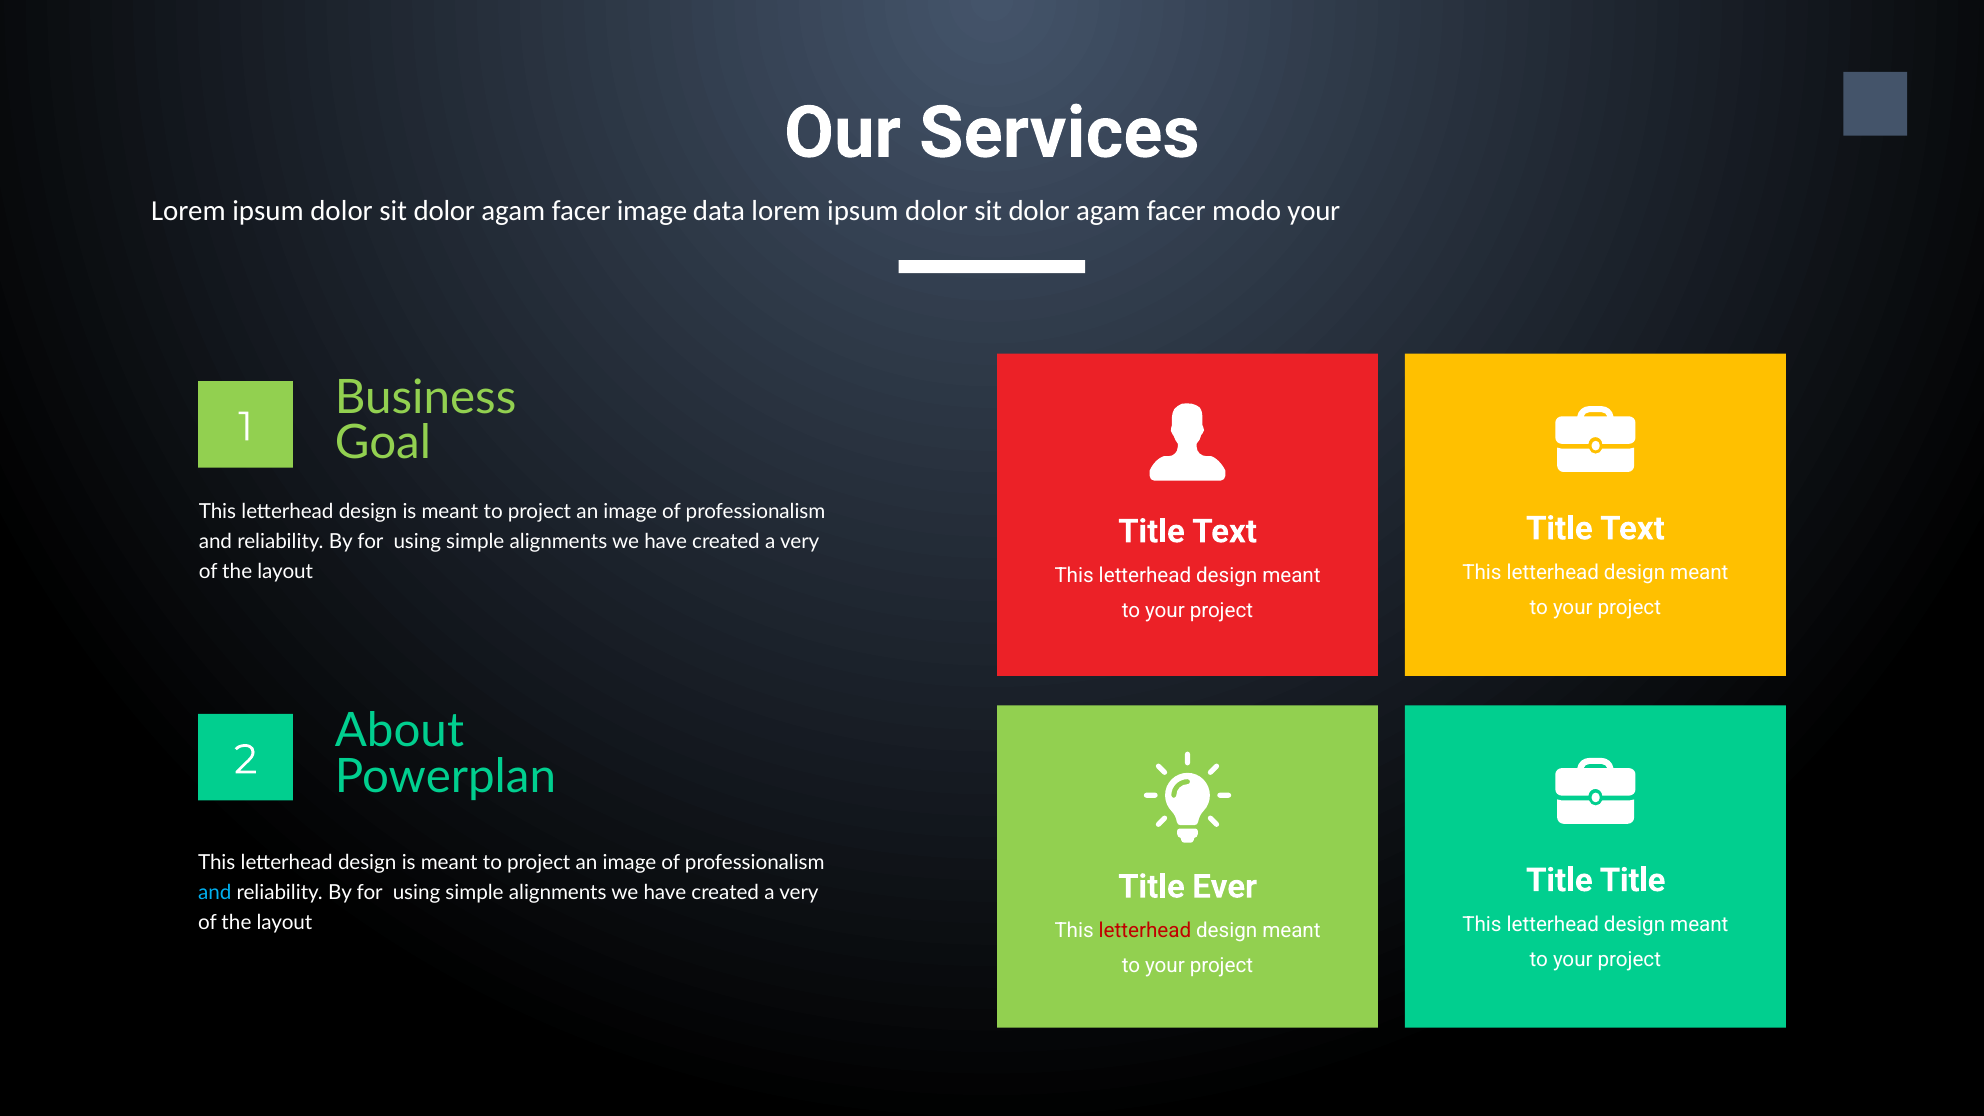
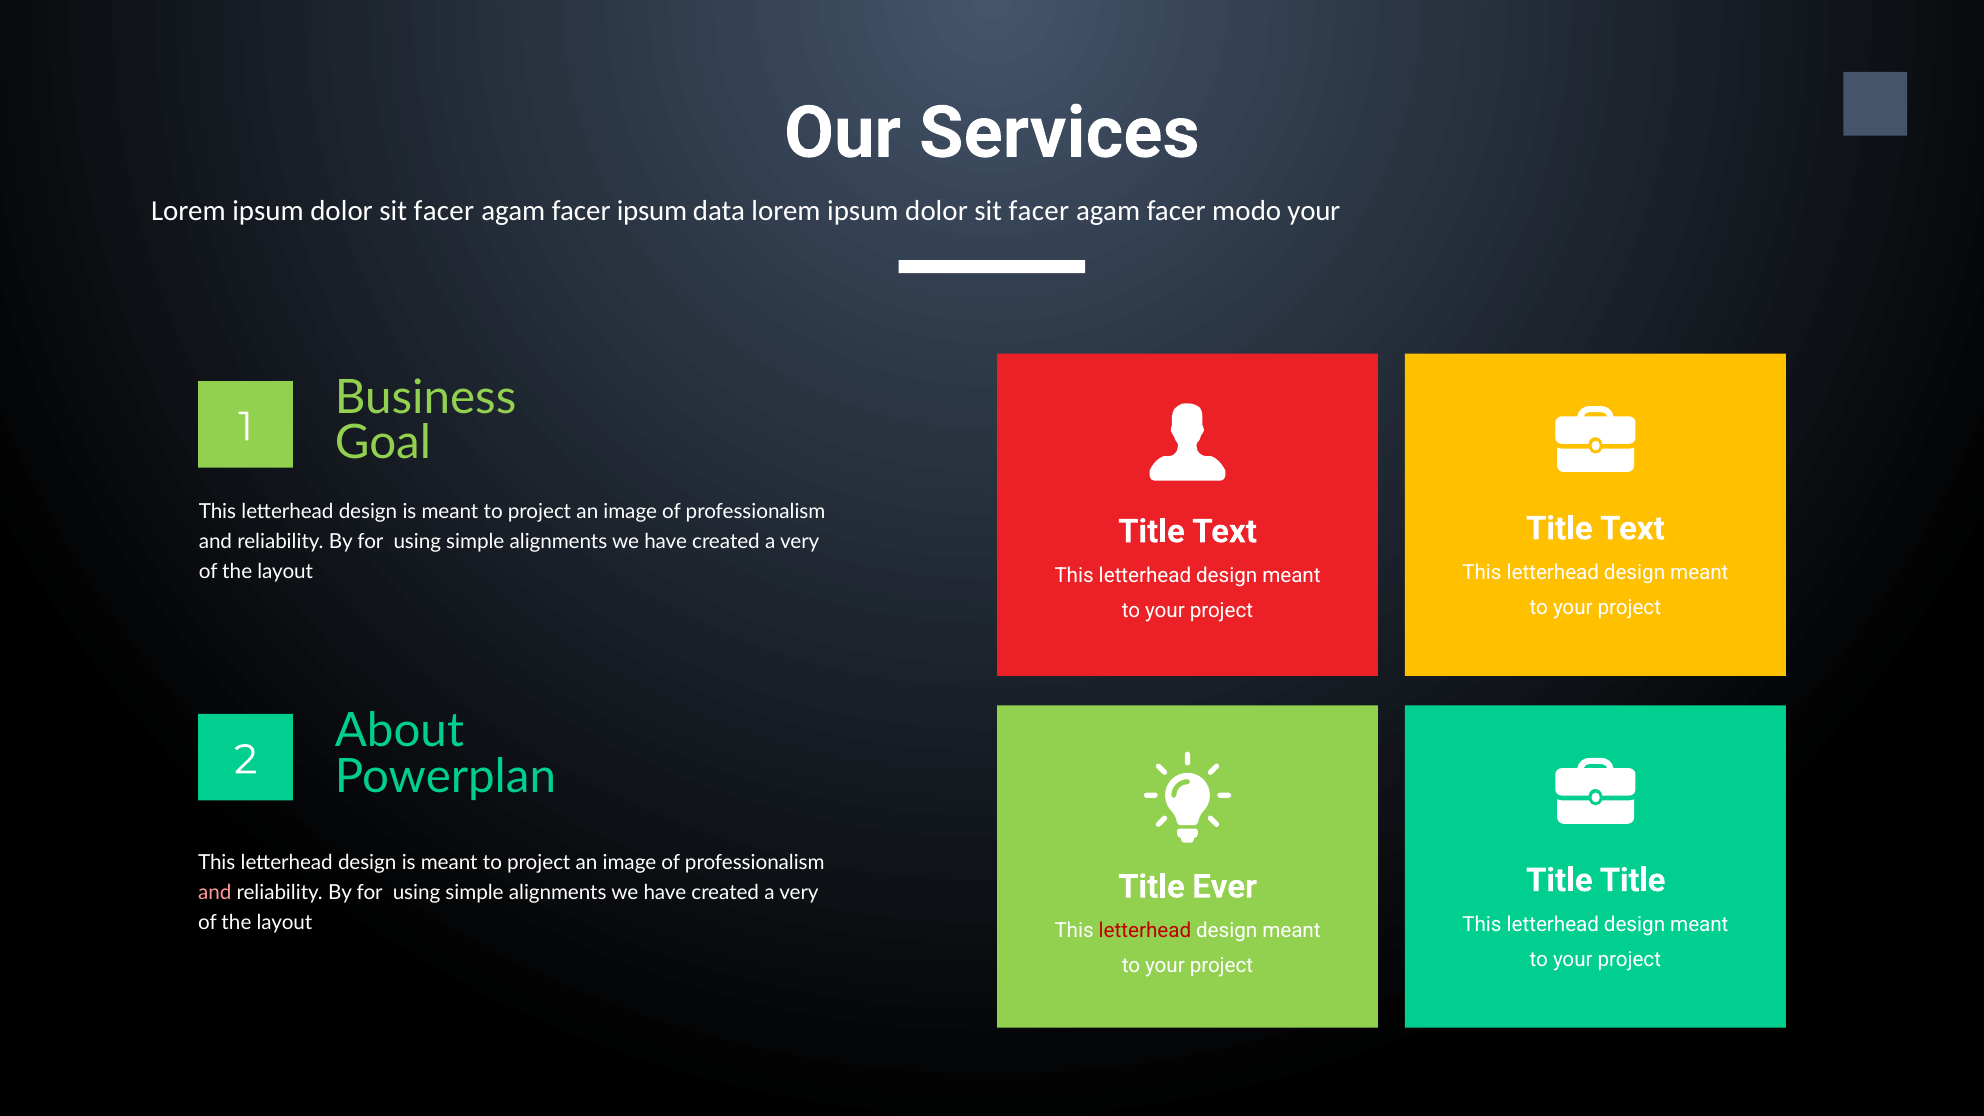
dolor at (444, 211): dolor -> facer
facer image: image -> ipsum
dolor at (1039, 211): dolor -> facer
and at (215, 892) colour: light blue -> pink
